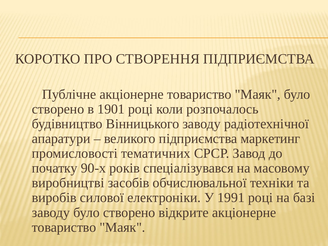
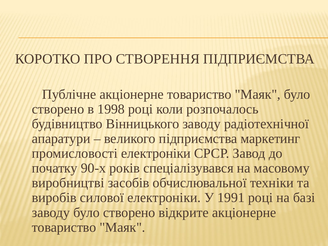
1901: 1901 -> 1998
промисловості тематичних: тематичних -> електроніки
